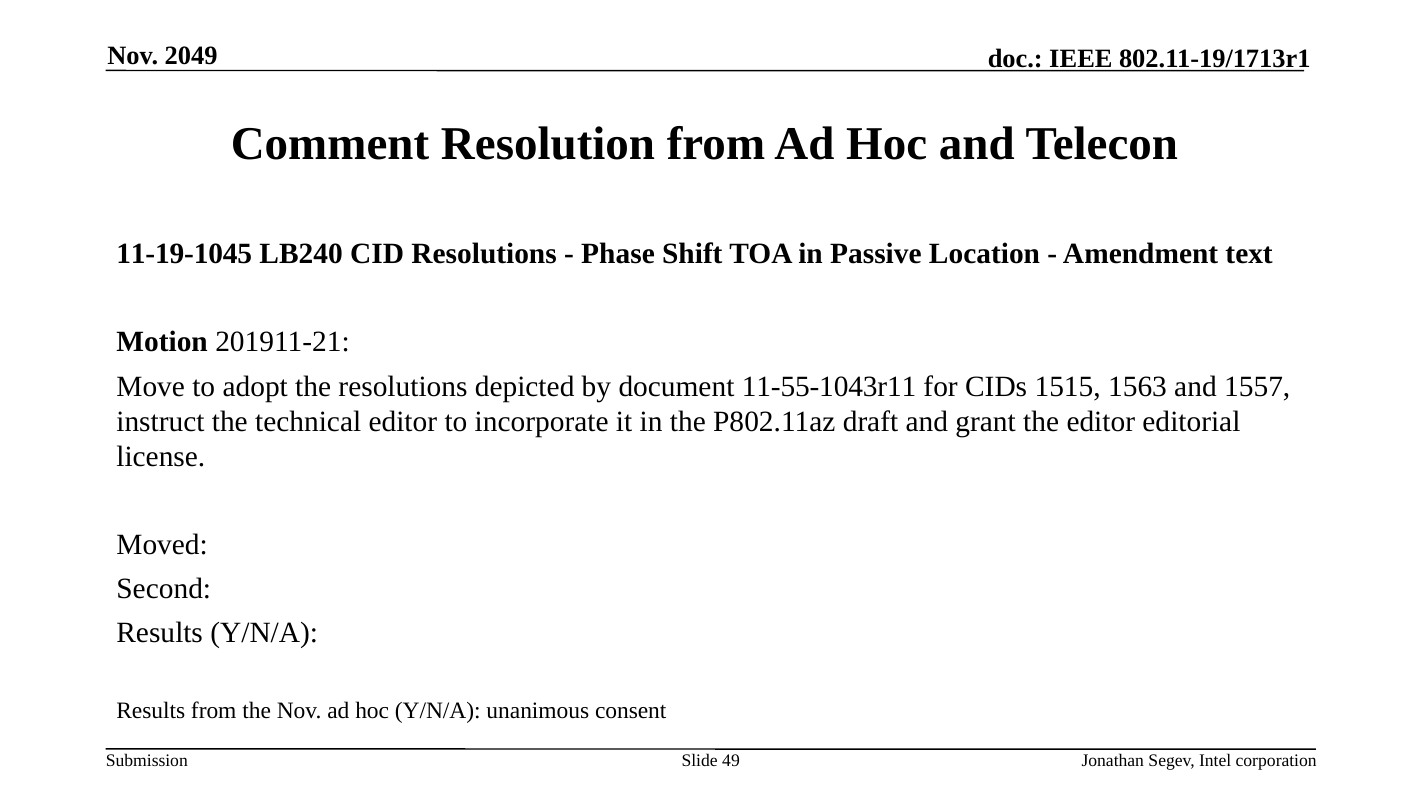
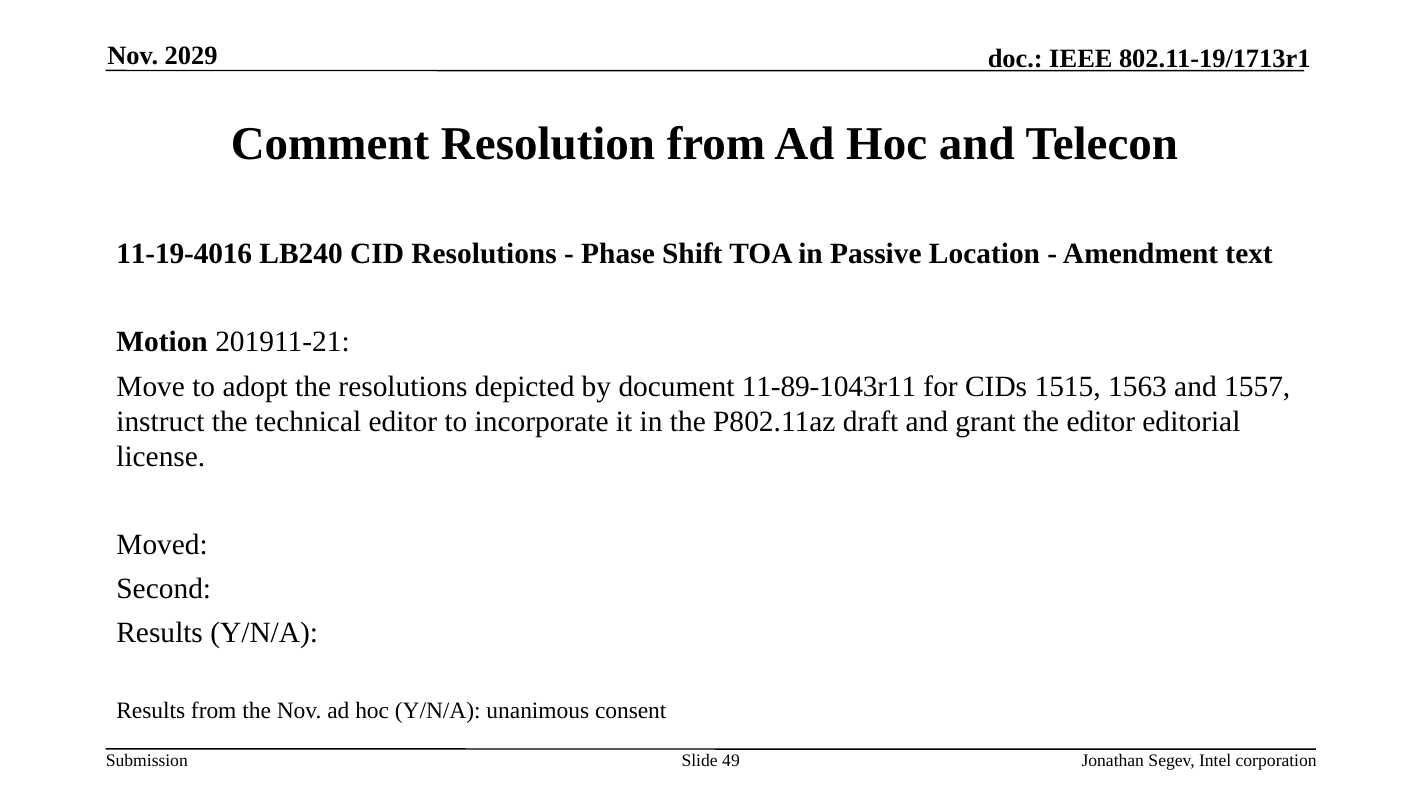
2049: 2049 -> 2029
11-19-1045: 11-19-1045 -> 11-19-4016
11-55-1043r11: 11-55-1043r11 -> 11-89-1043r11
